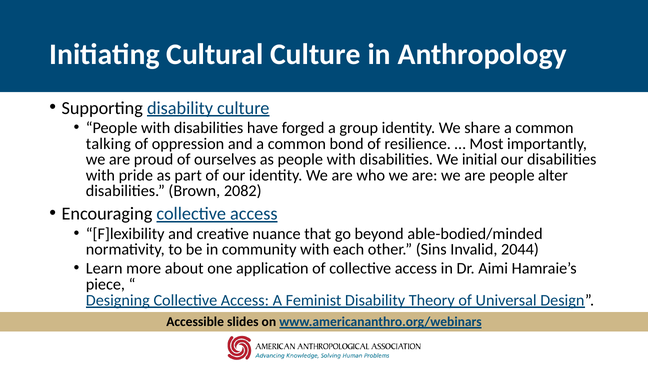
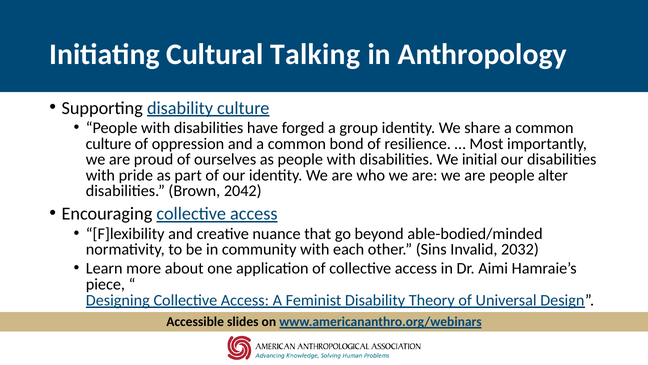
Cultural Culture: Culture -> Talking
talking at (108, 143): talking -> culture
2082: 2082 -> 2042
2044: 2044 -> 2032
